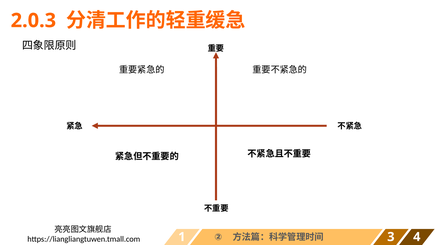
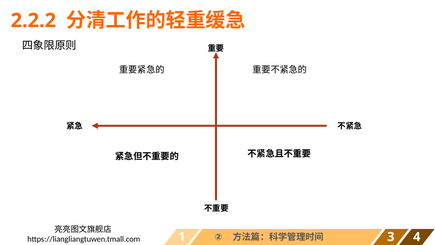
2.0.3: 2.0.3 -> 2.2.2
